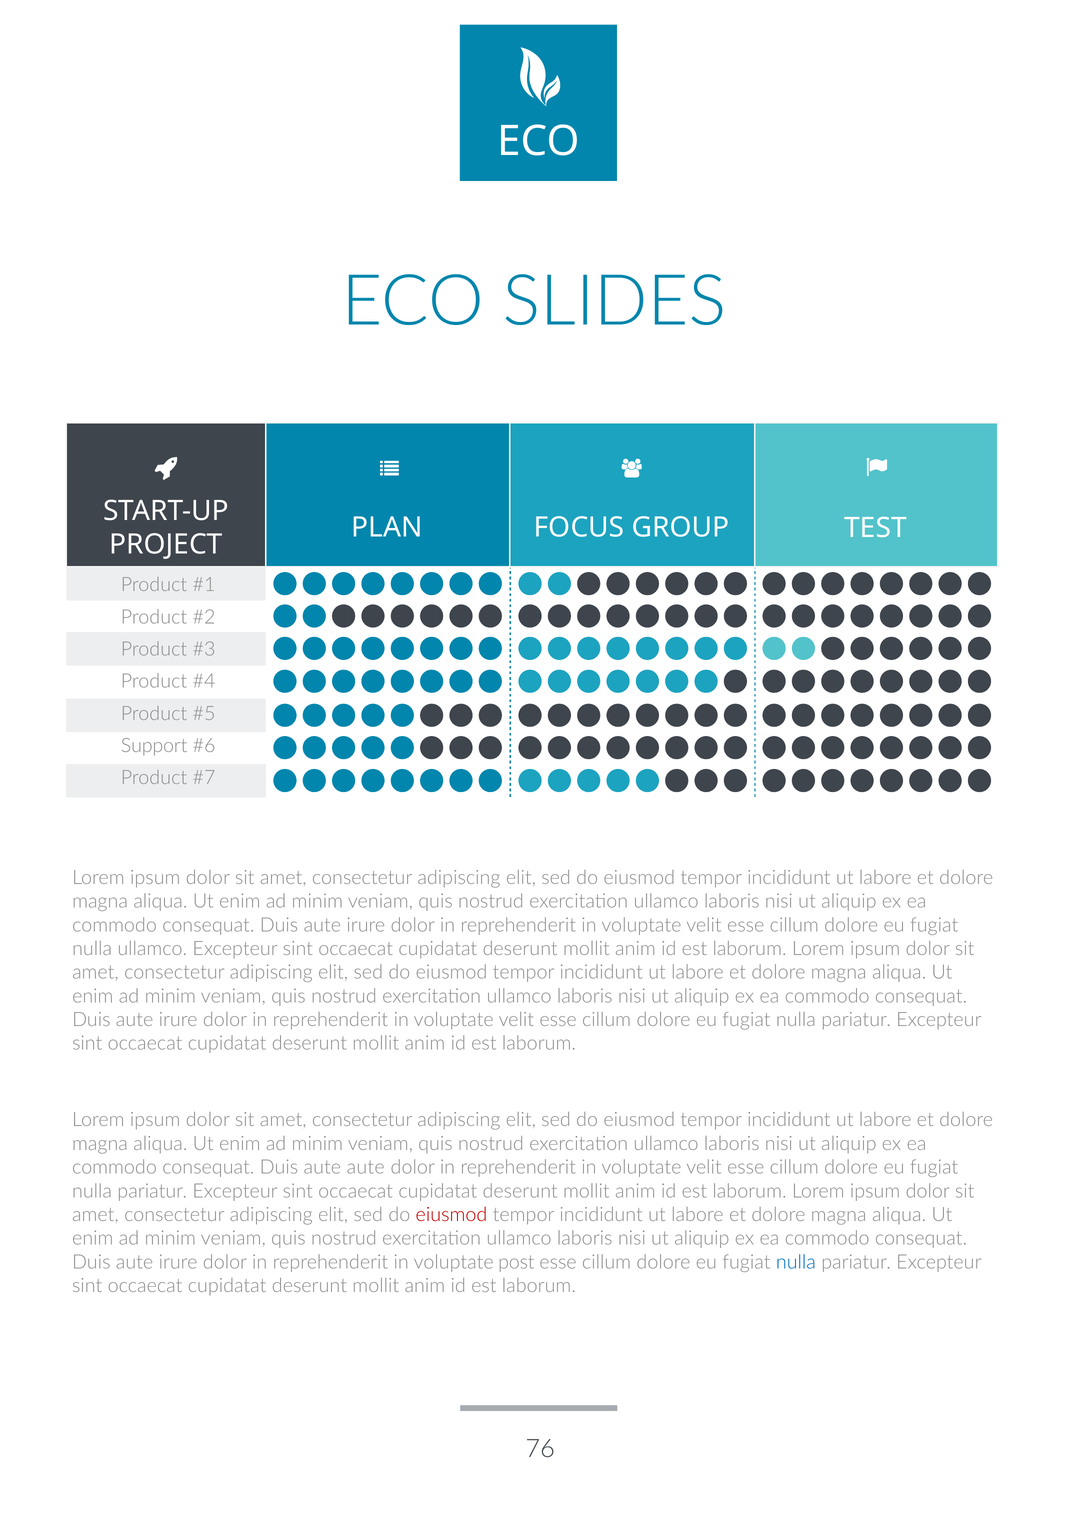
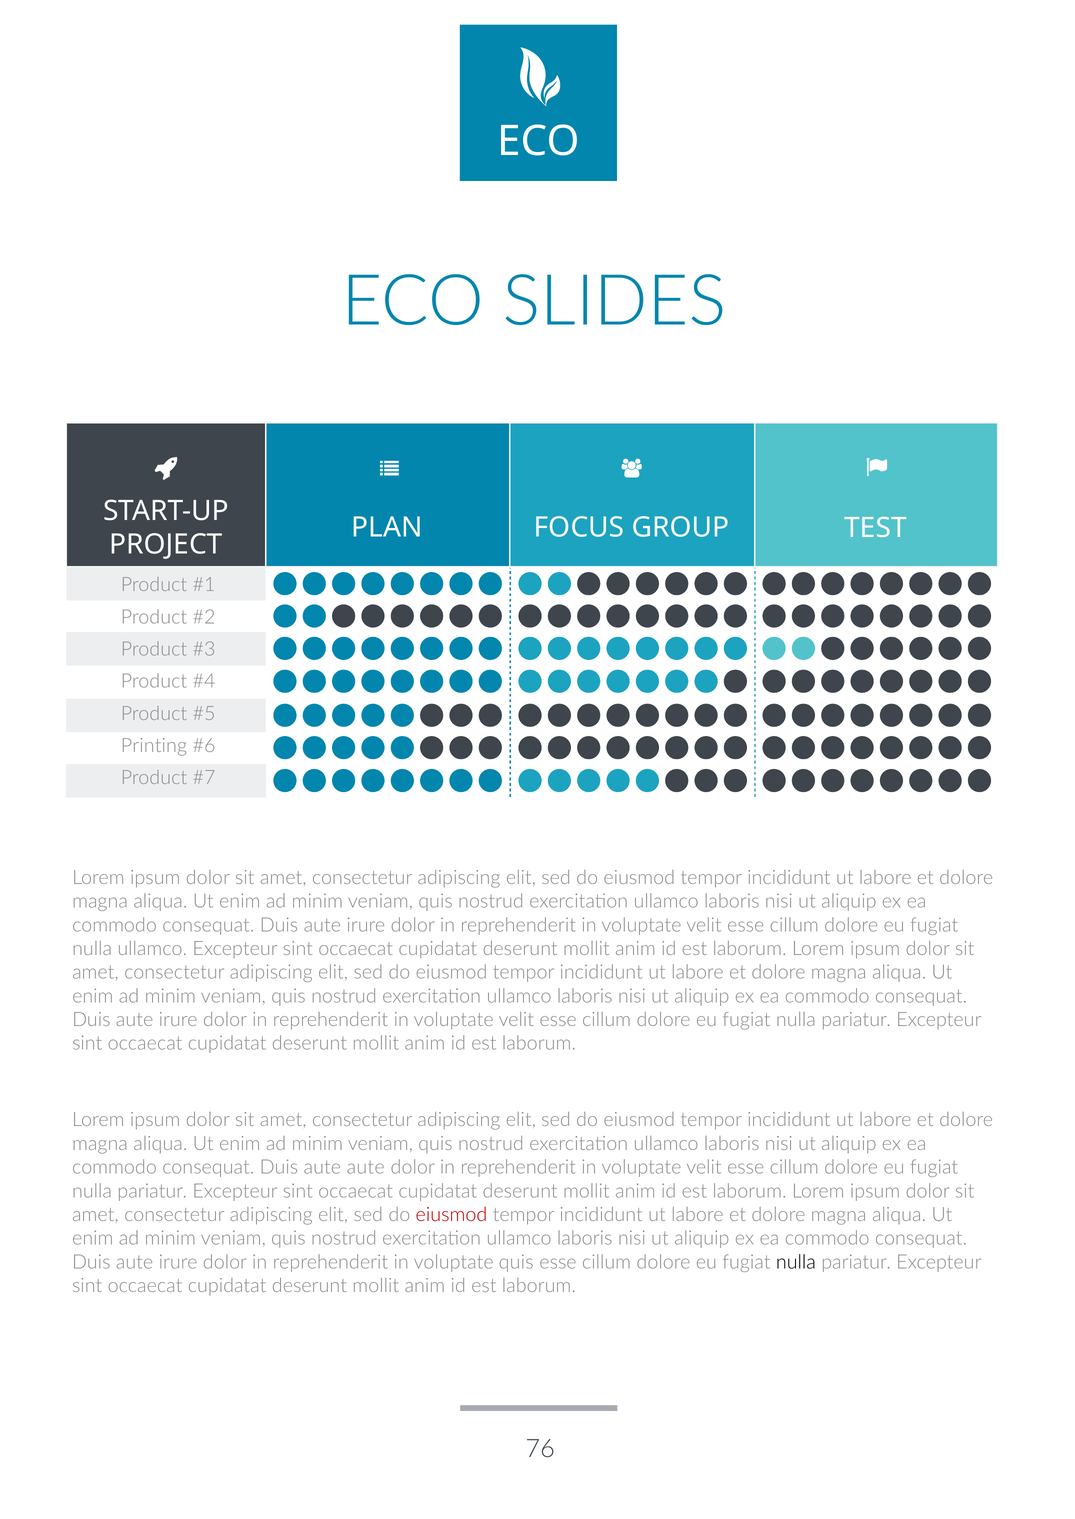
Support: Support -> Printing
voluptate post: post -> quis
nulla at (796, 1263) colour: blue -> black
